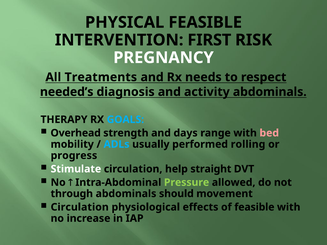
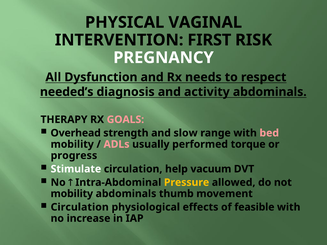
PHYSICAL FEASIBLE: FEASIBLE -> VAGINAL
Treatments: Treatments -> Dysfunction
GOALS colour: light blue -> pink
days: days -> slow
ADLs colour: light blue -> pink
rolling: rolling -> torque
straight: straight -> vacuum
Pressure colour: light green -> yellow
through at (72, 194): through -> mobility
should: should -> thumb
